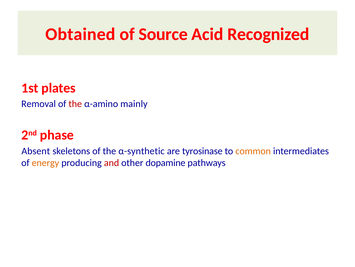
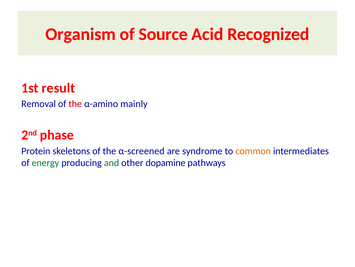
Obtained: Obtained -> Organism
plates: plates -> result
Absent: Absent -> Protein
α-synthetic: α-synthetic -> α-screened
tyrosinase: tyrosinase -> syndrome
energy colour: orange -> green
and colour: red -> green
